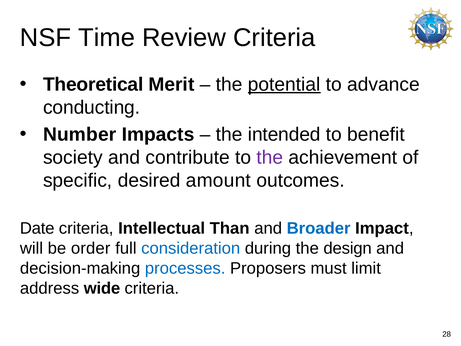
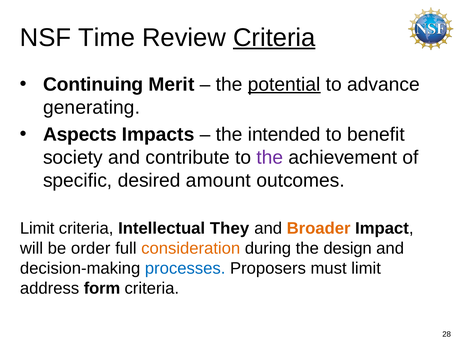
Criteria at (274, 38) underline: none -> present
Theoretical: Theoretical -> Continuing
conducting: conducting -> generating
Number: Number -> Aspects
Date at (37, 228): Date -> Limit
Than: Than -> They
Broader colour: blue -> orange
consideration colour: blue -> orange
wide: wide -> form
